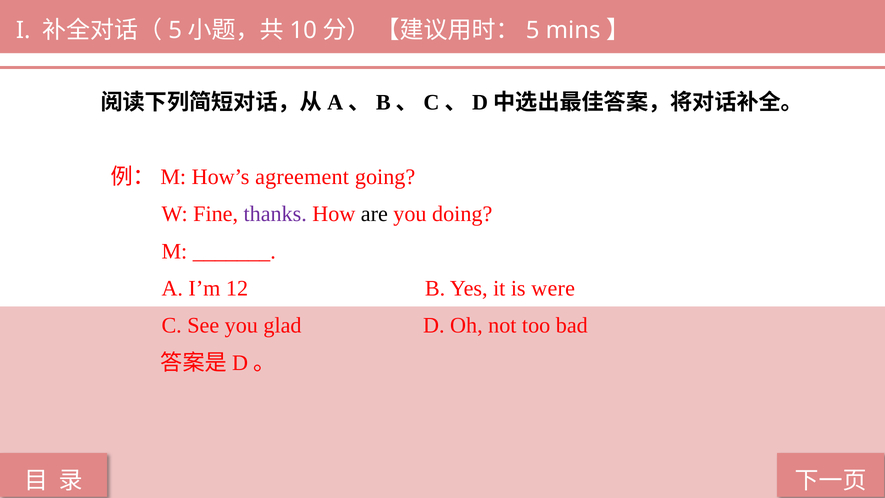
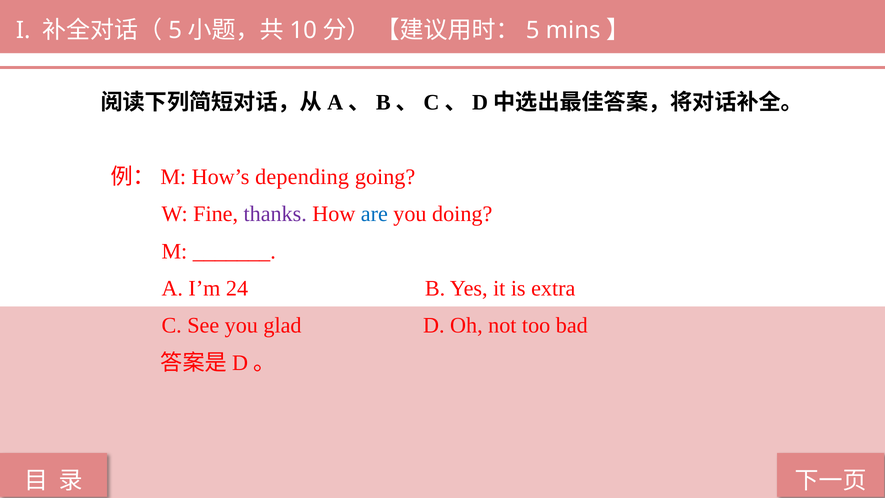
agreement: agreement -> depending
are colour: black -> blue
12: 12 -> 24
were: were -> extra
